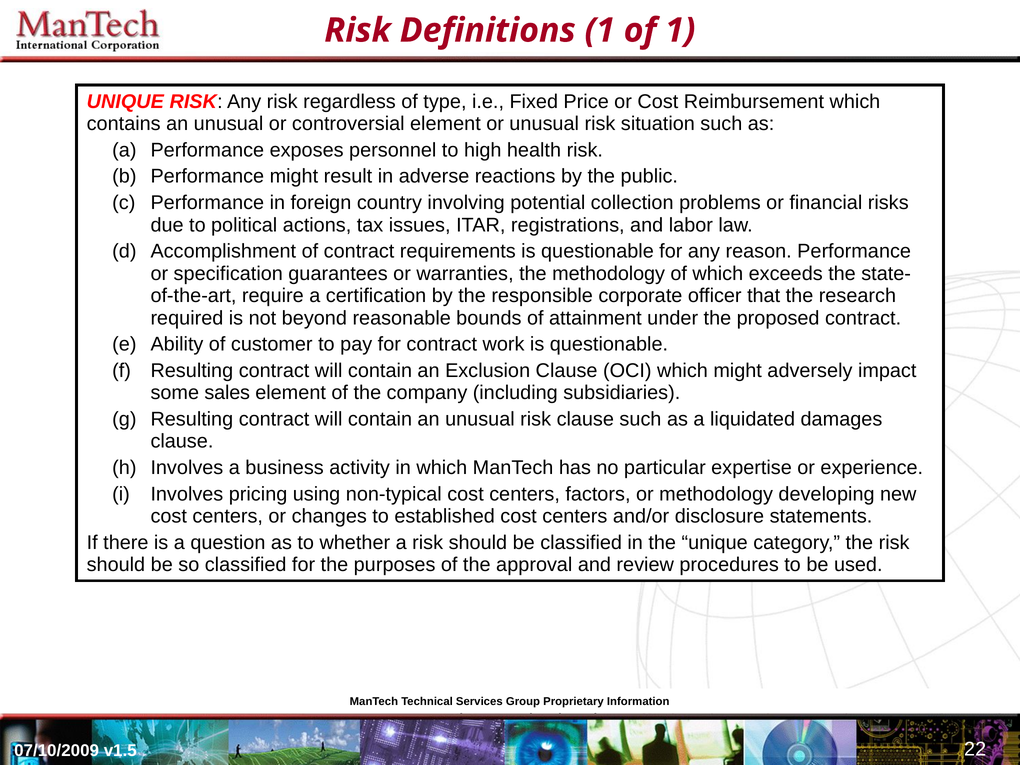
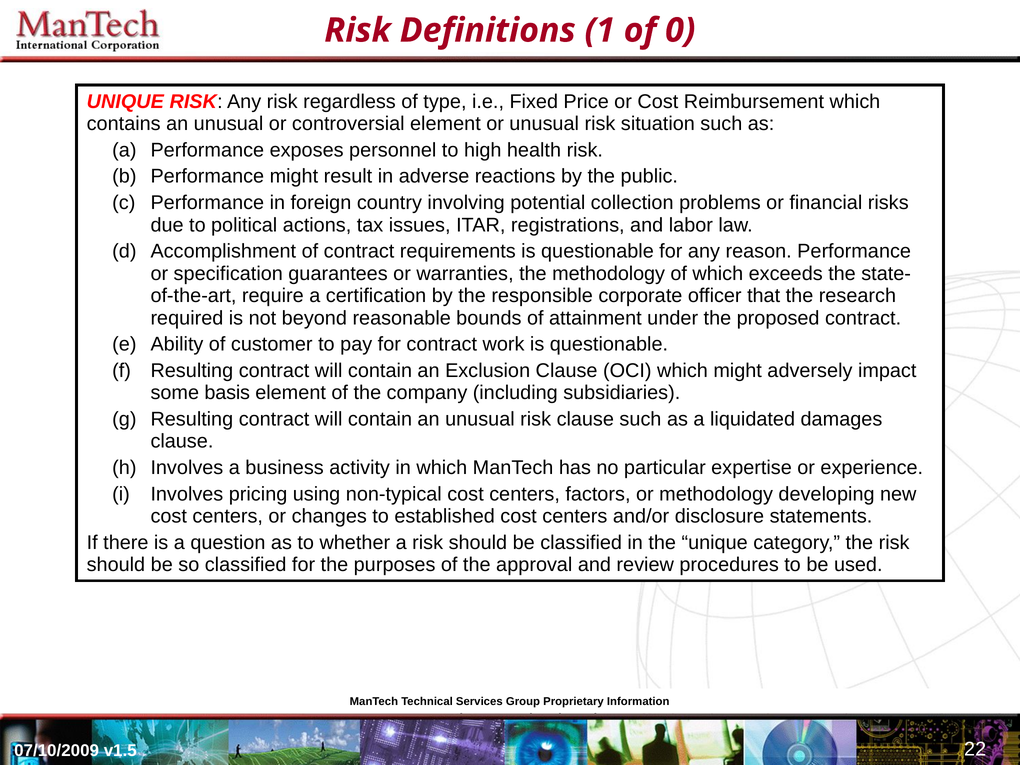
of 1: 1 -> 0
sales: sales -> basis
